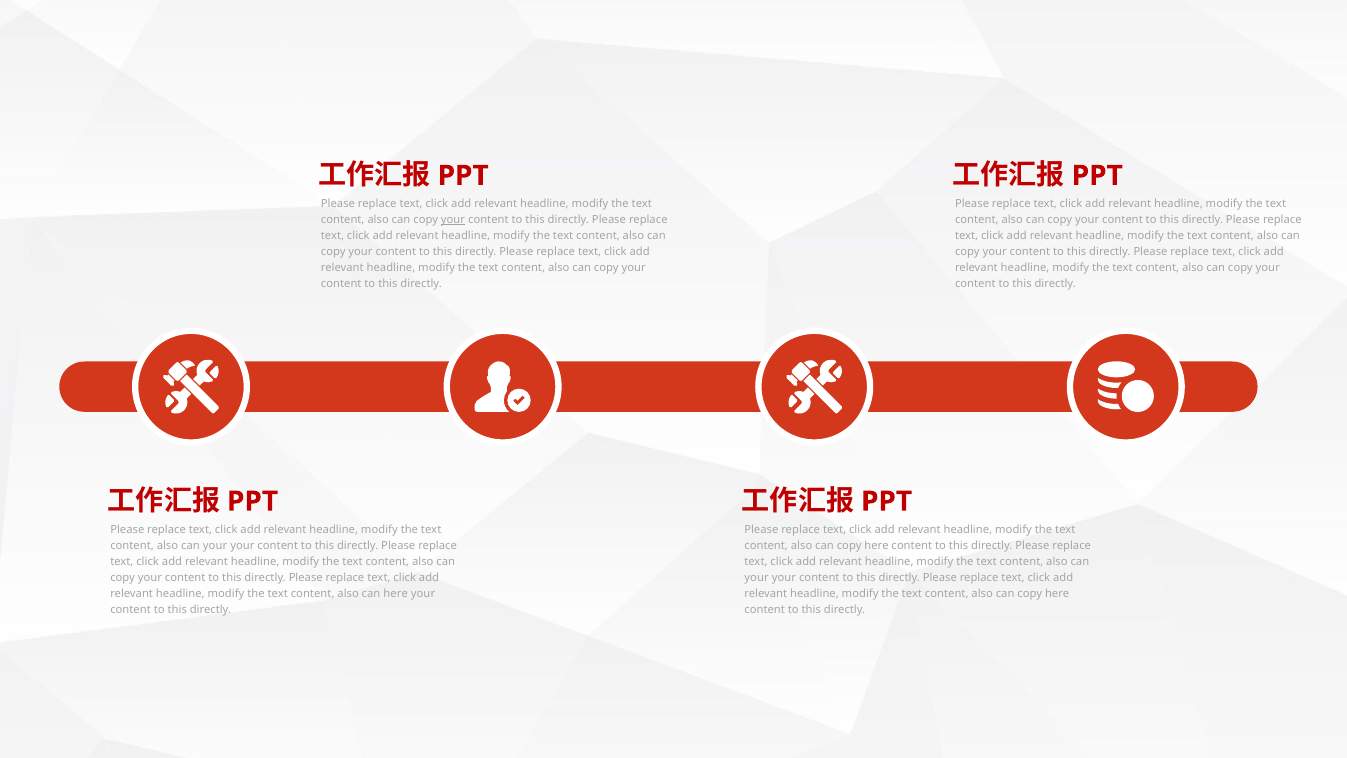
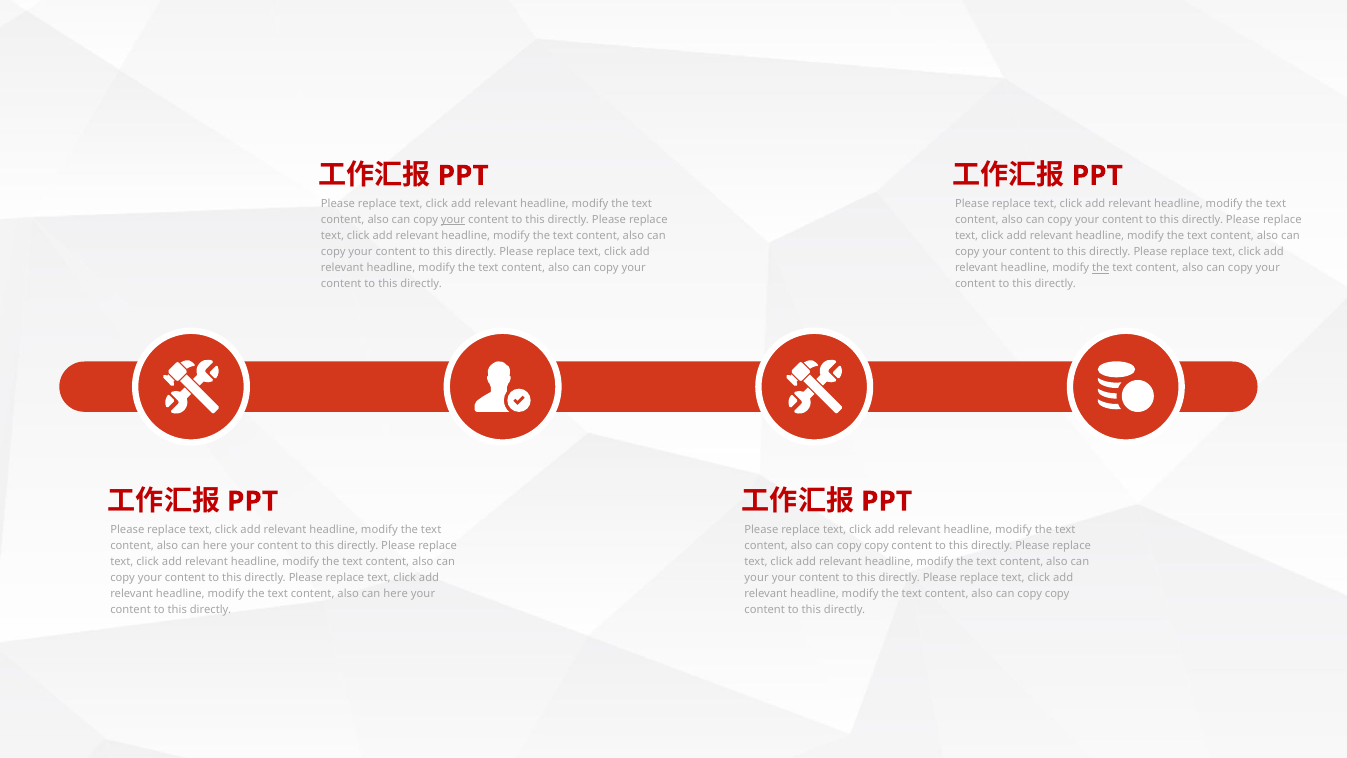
the at (1101, 268) underline: none -> present
your at (215, 545): your -> here
here at (877, 545): here -> copy
here at (1057, 594): here -> copy
